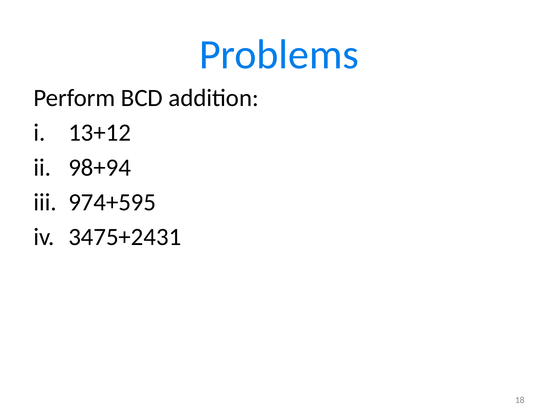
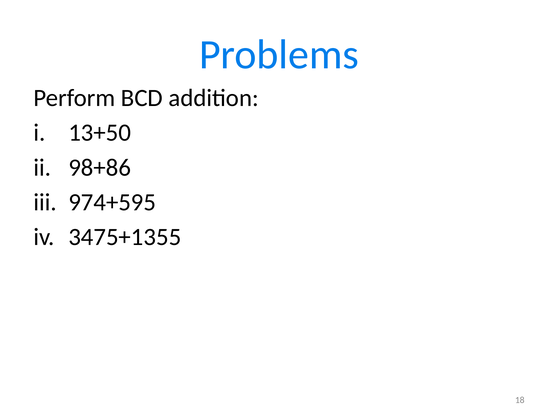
13+12: 13+12 -> 13+50
98+94: 98+94 -> 98+86
3475+2431: 3475+2431 -> 3475+1355
